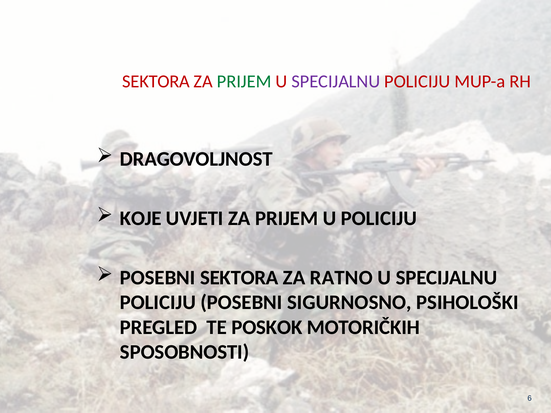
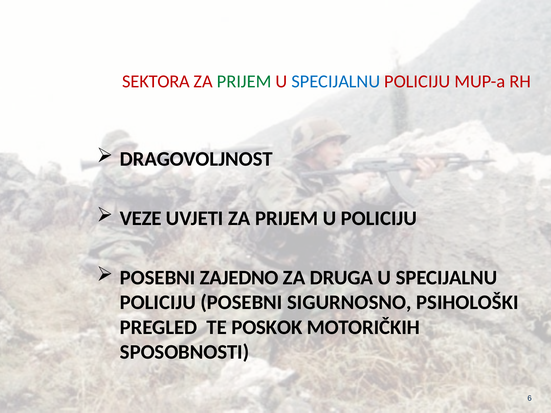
SPECIJALNU at (336, 82) colour: purple -> blue
KOJE: KOJE -> VEZE
POSEBNI SEKTORA: SEKTORA -> ZAJEDNO
RATNO: RATNO -> DRUGA
